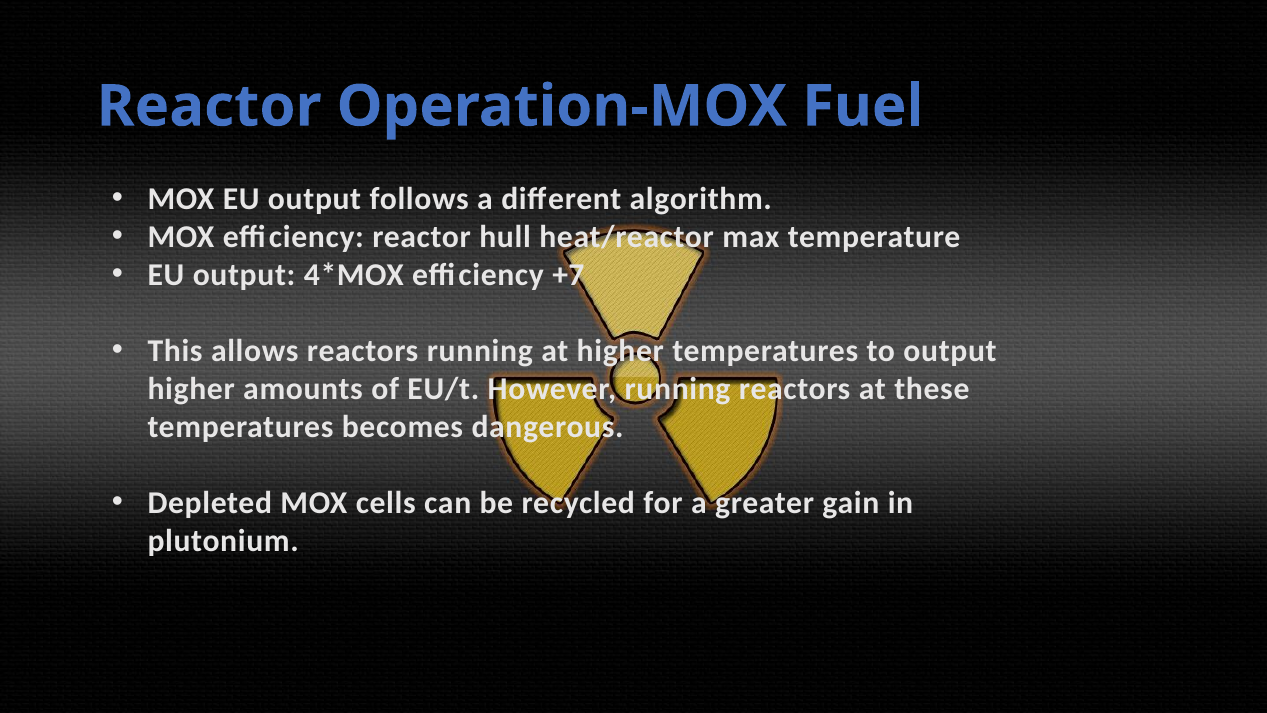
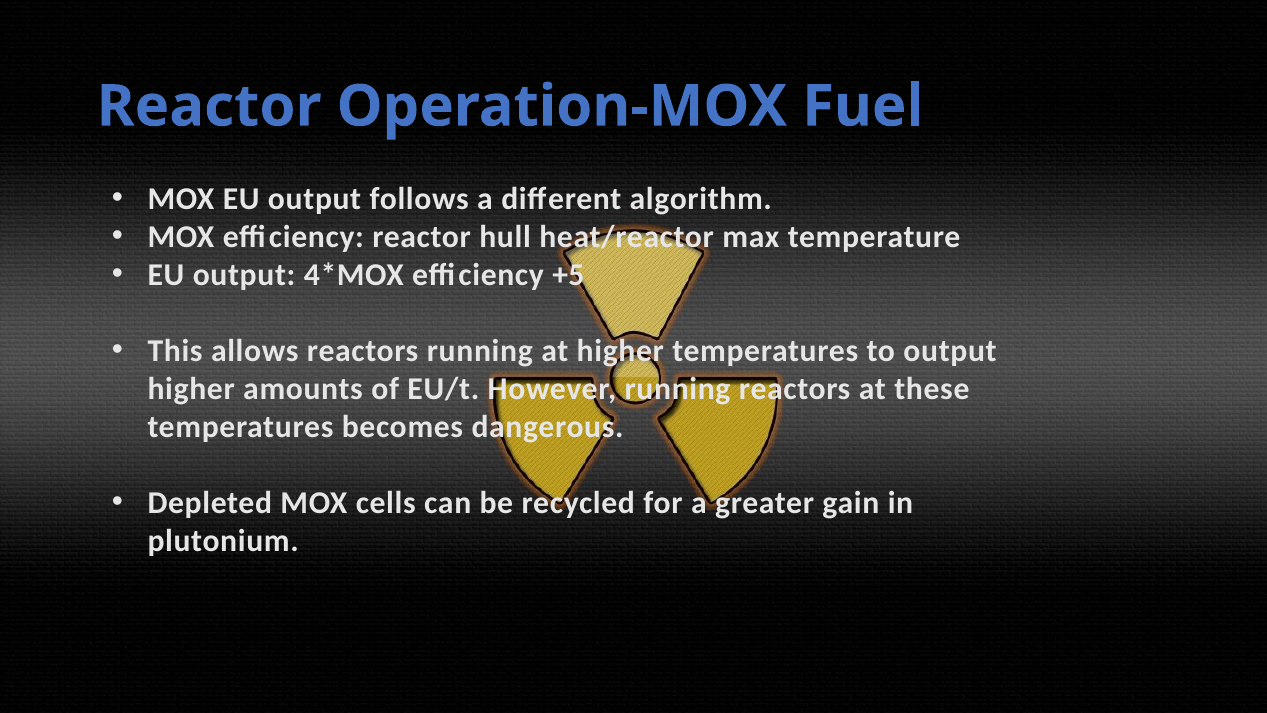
+7: +7 -> +5
